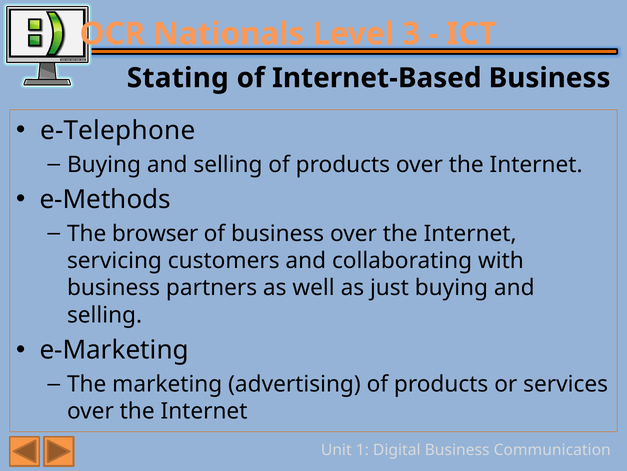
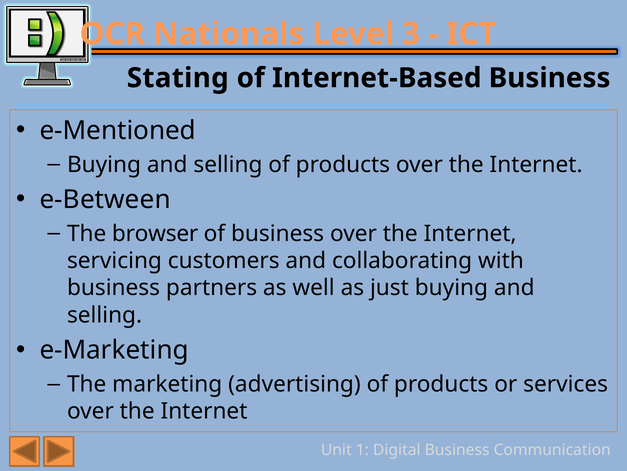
e-Telephone: e-Telephone -> e-Mentioned
e-Methods: e-Methods -> e-Between
